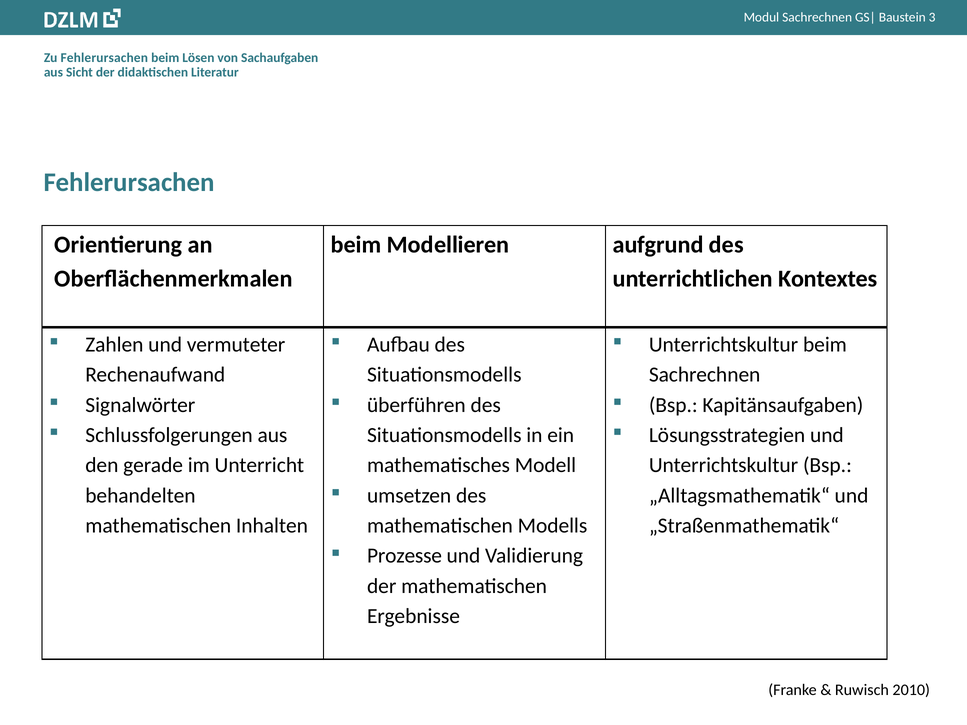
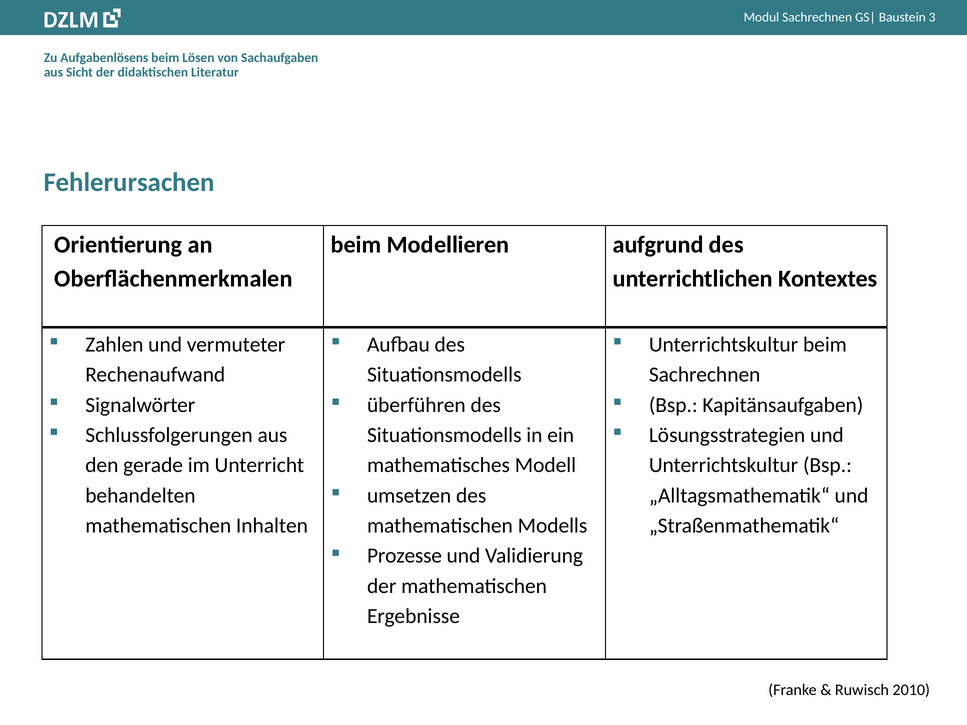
Zu Fehlerursachen: Fehlerursachen -> Aufgabenlösens
